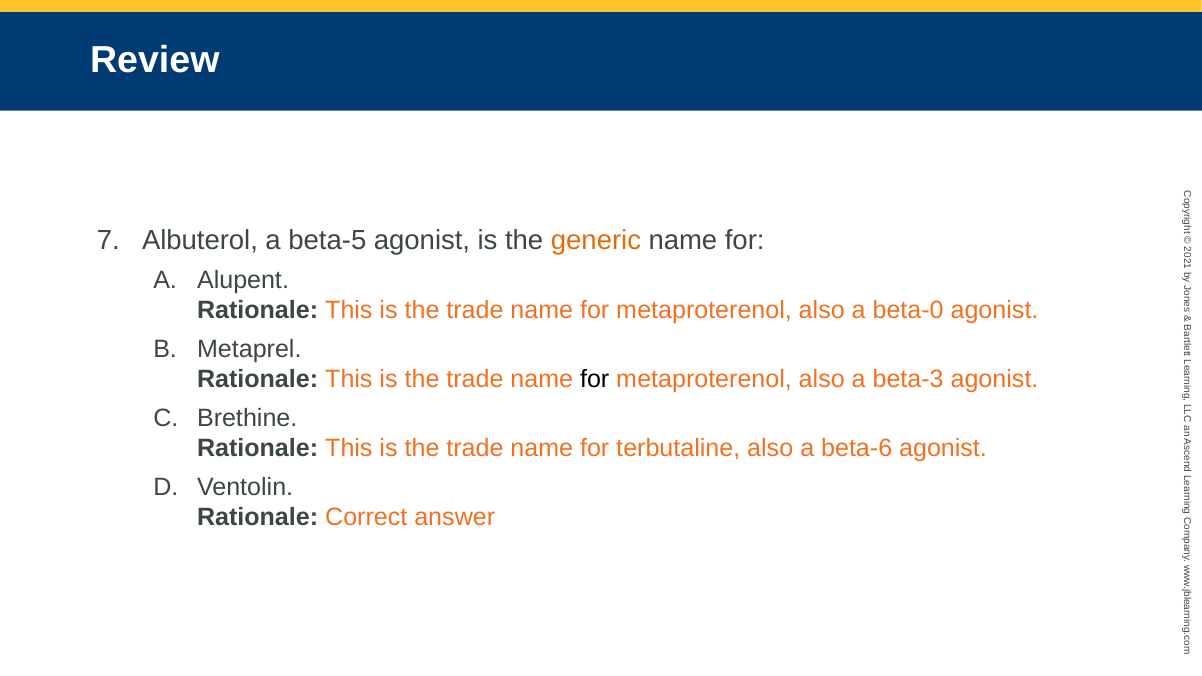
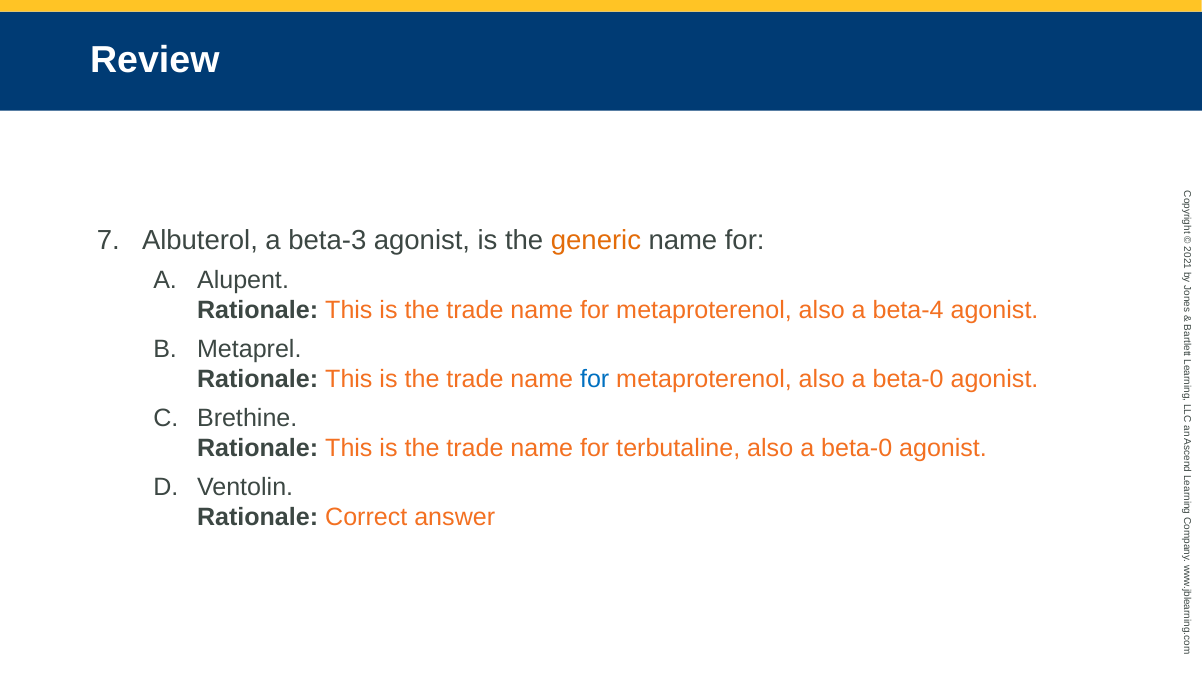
beta-5: beta-5 -> beta-3
beta-0: beta-0 -> beta-4
for at (595, 379) colour: black -> blue
metaproterenol also a beta-3: beta-3 -> beta-0
terbutaline also a beta-6: beta-6 -> beta-0
